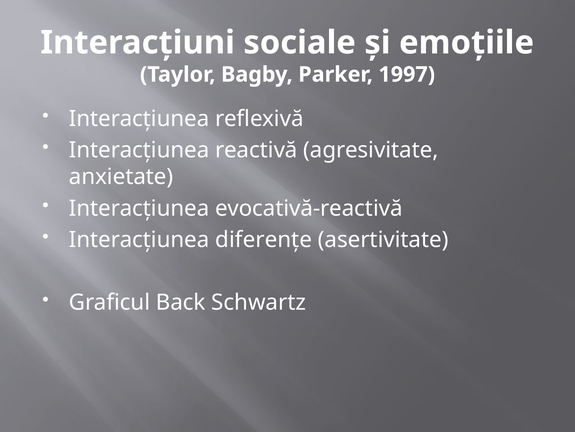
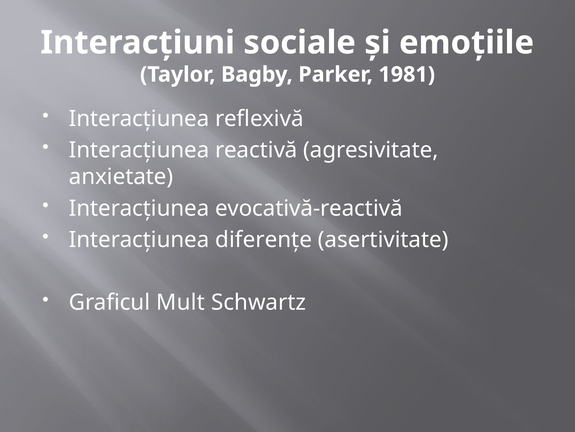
1997: 1997 -> 1981
Back: Back -> Mult
